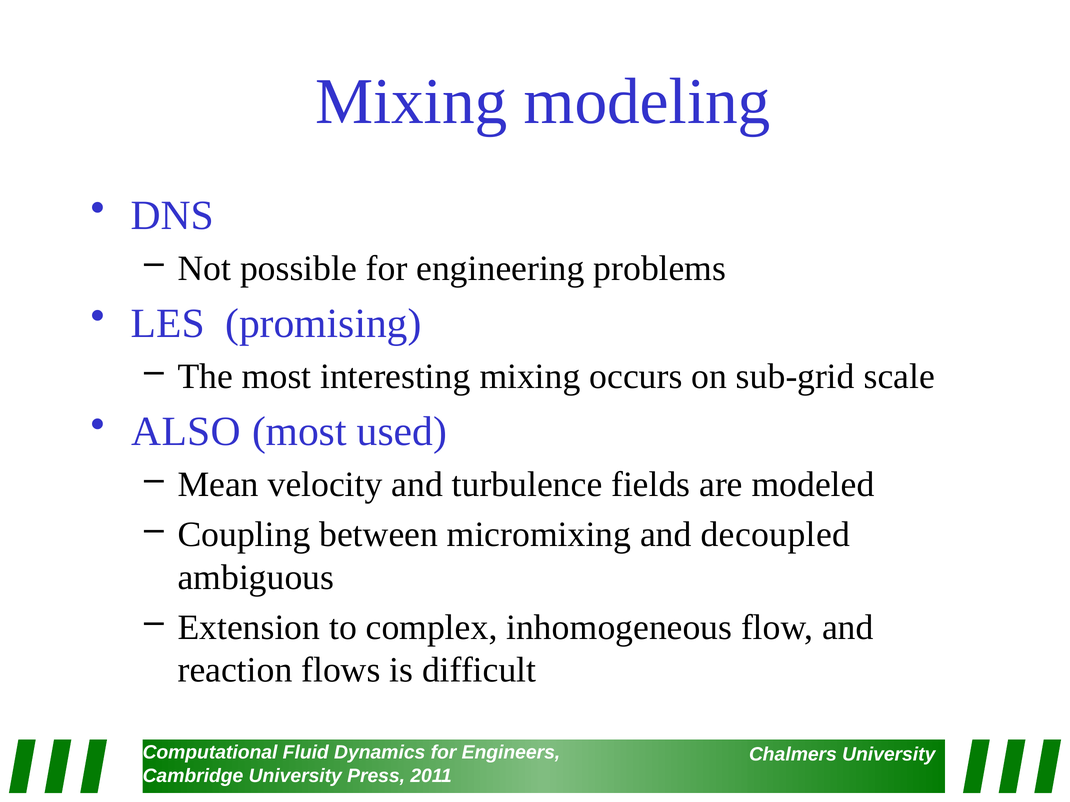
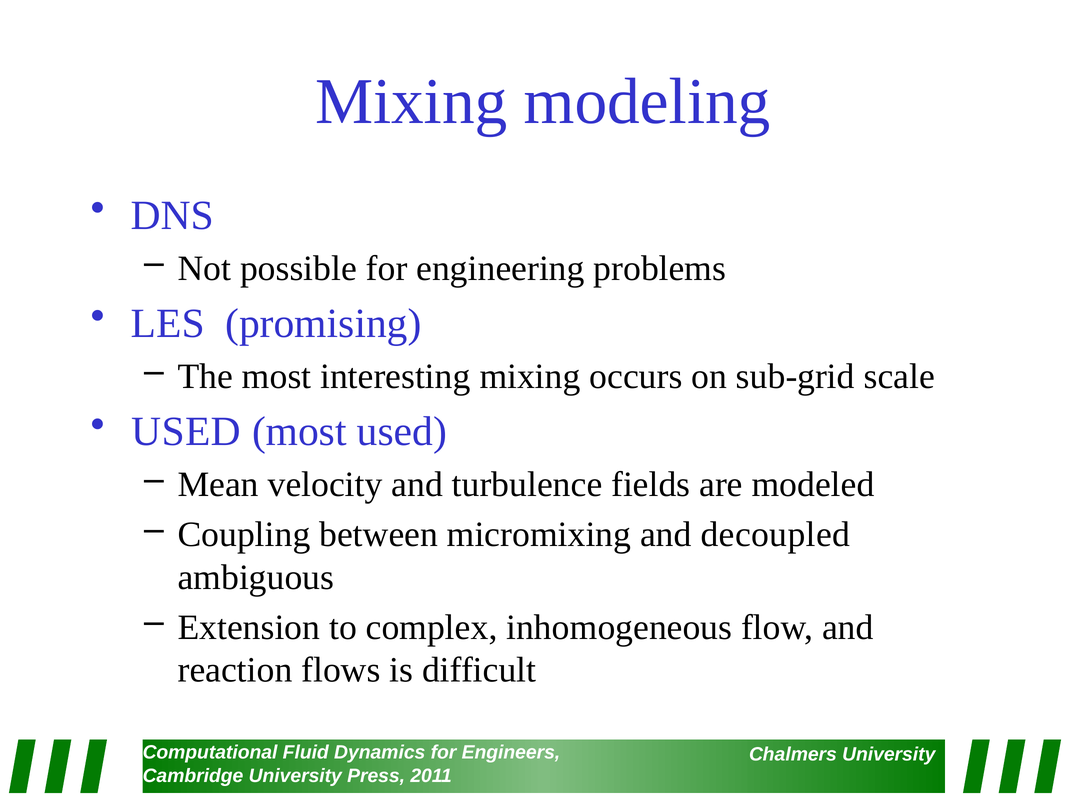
ALSO at (186, 432): ALSO -> USED
